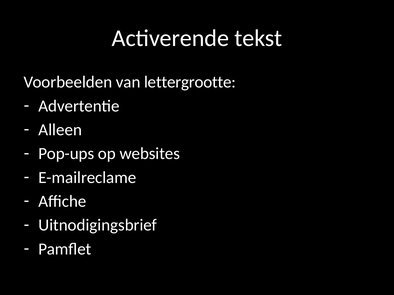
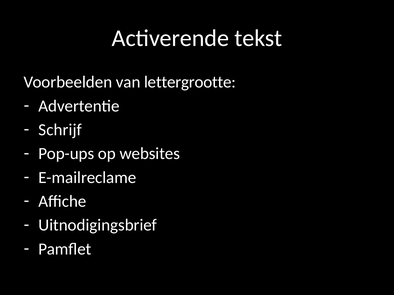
Alleen: Alleen -> Schrijf
